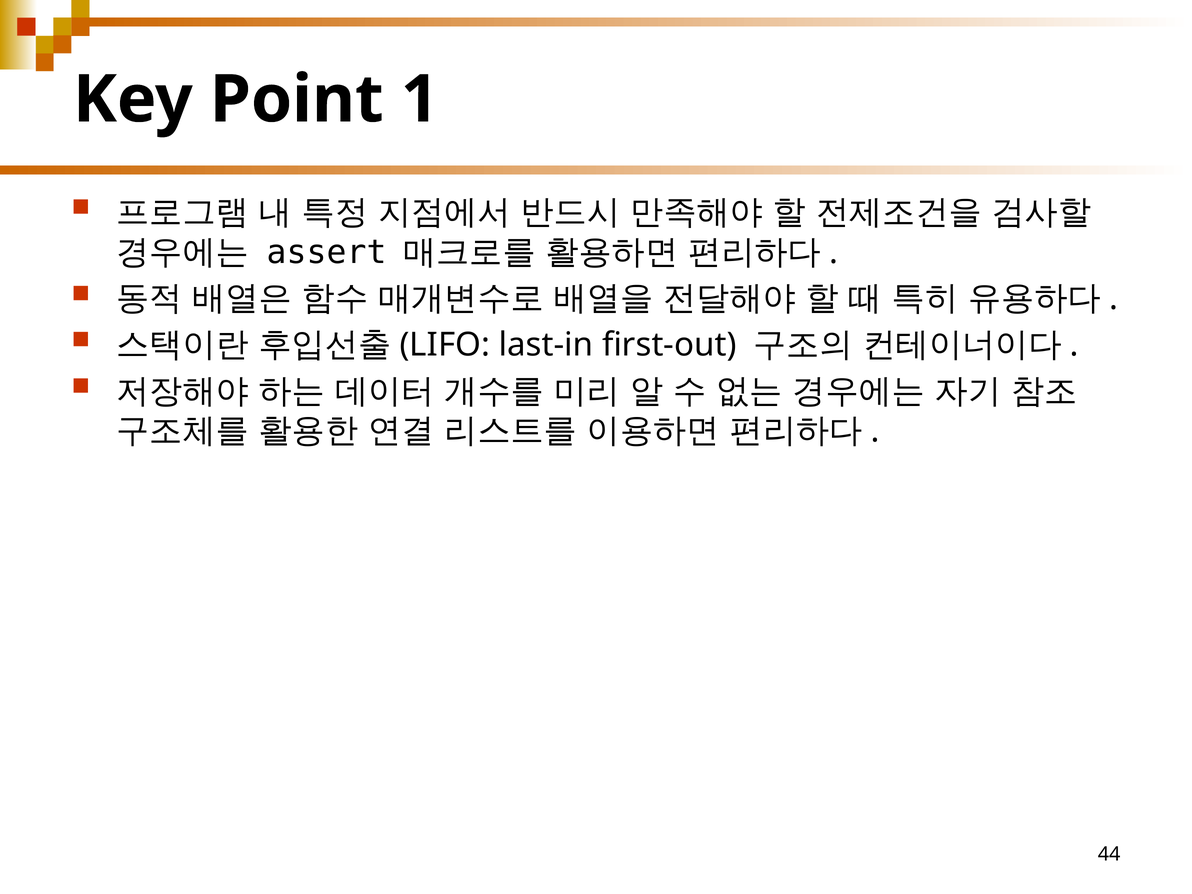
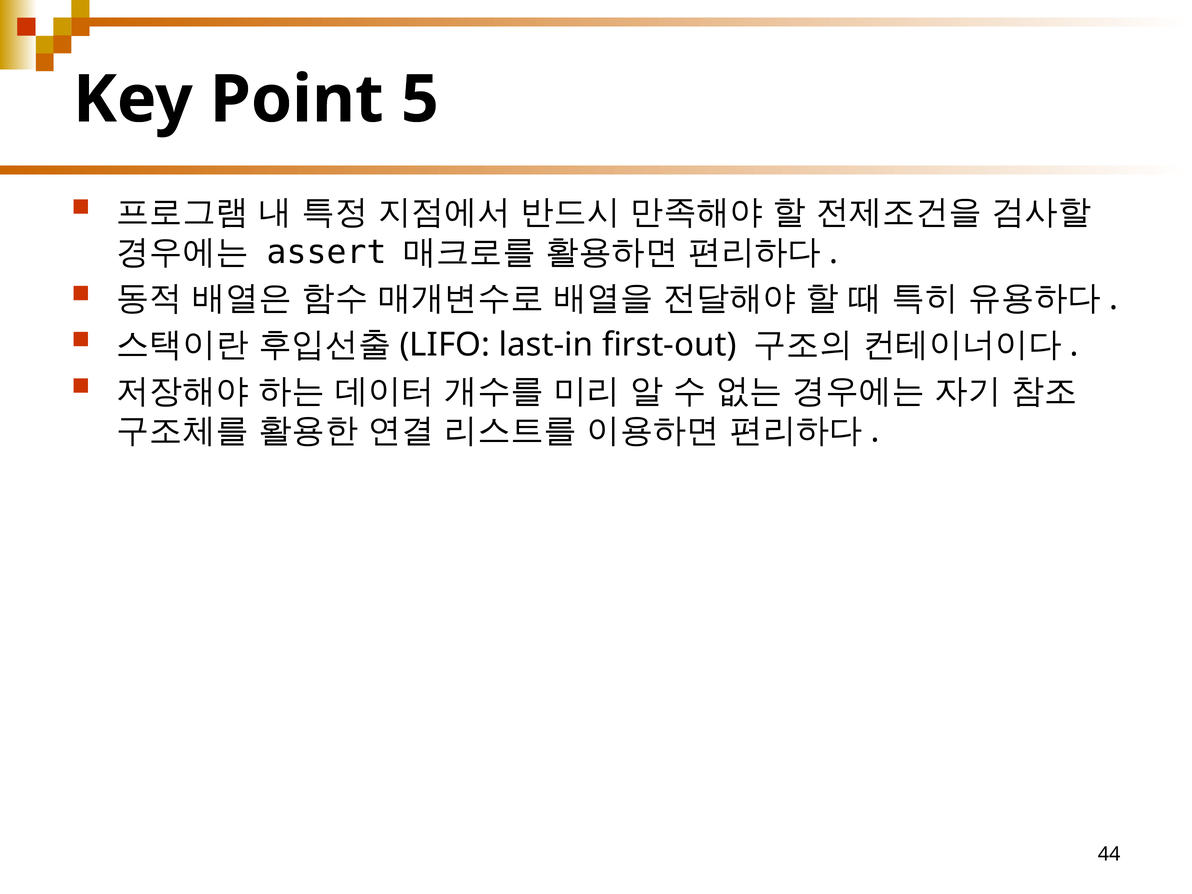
1: 1 -> 5
